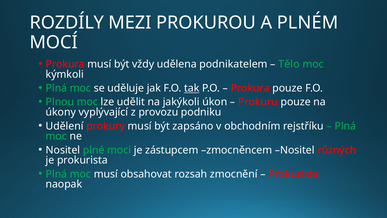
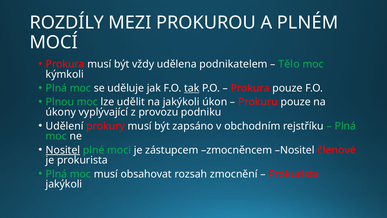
Nositel at (63, 150) underline: none -> present
různých: různých -> členové
naopak at (64, 184): naopak -> jakýkoli
